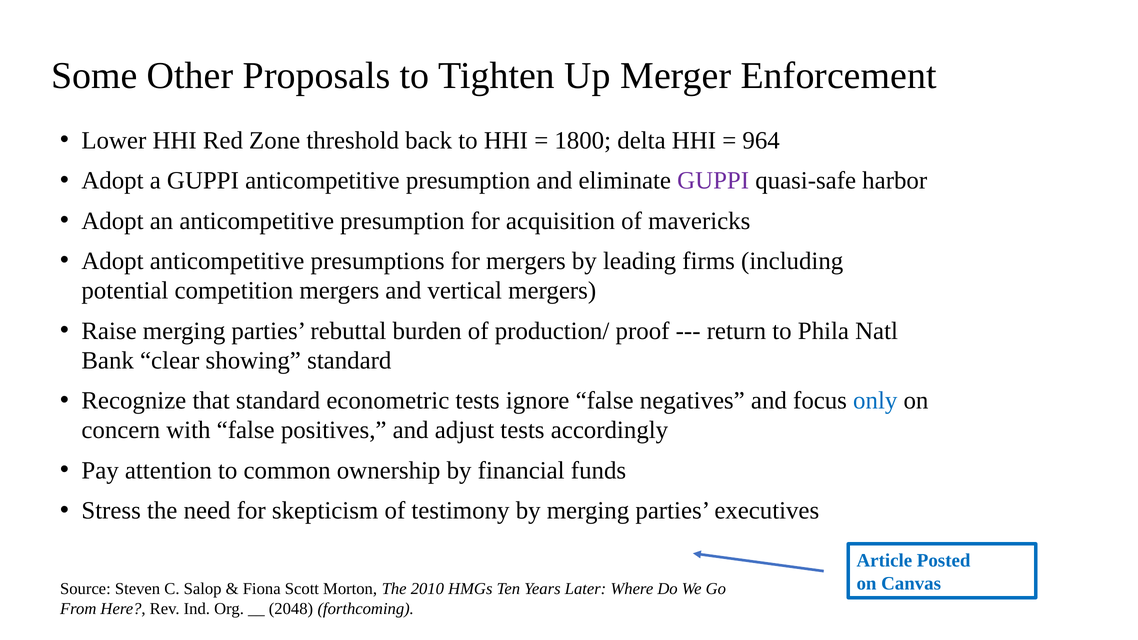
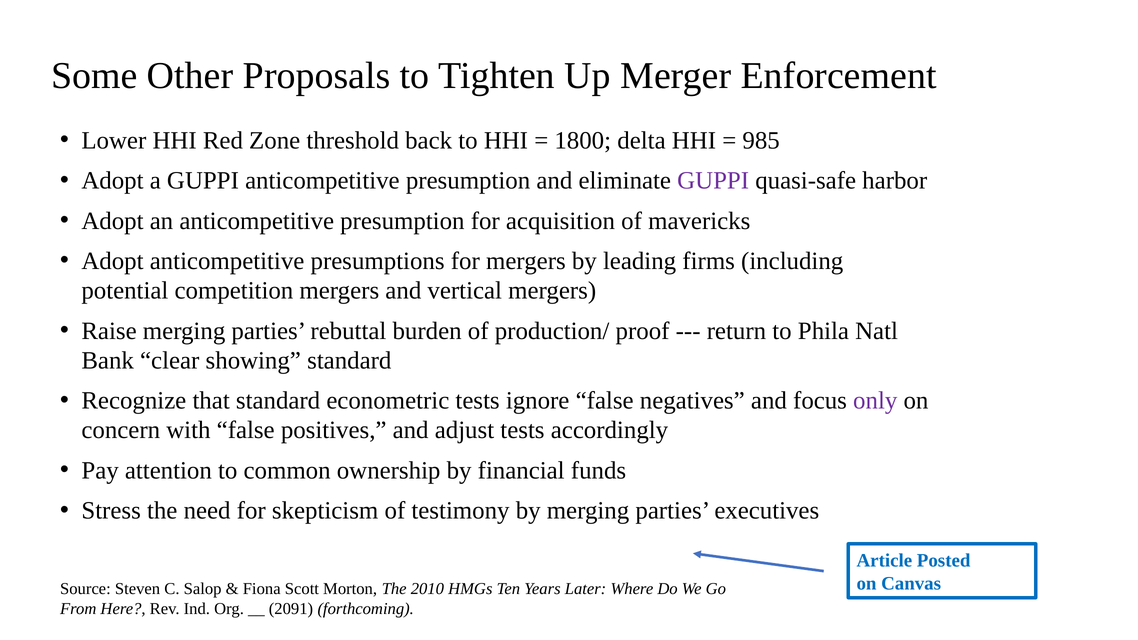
964: 964 -> 985
only colour: blue -> purple
2048: 2048 -> 2091
